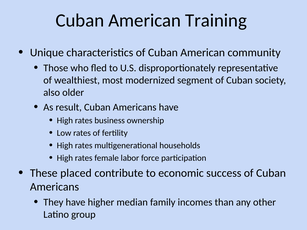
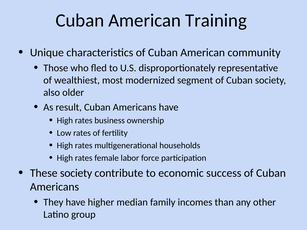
These placed: placed -> society
